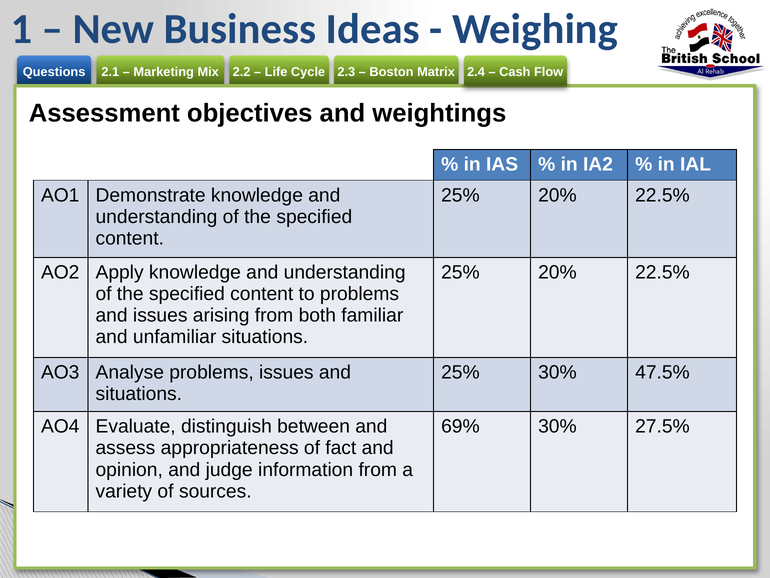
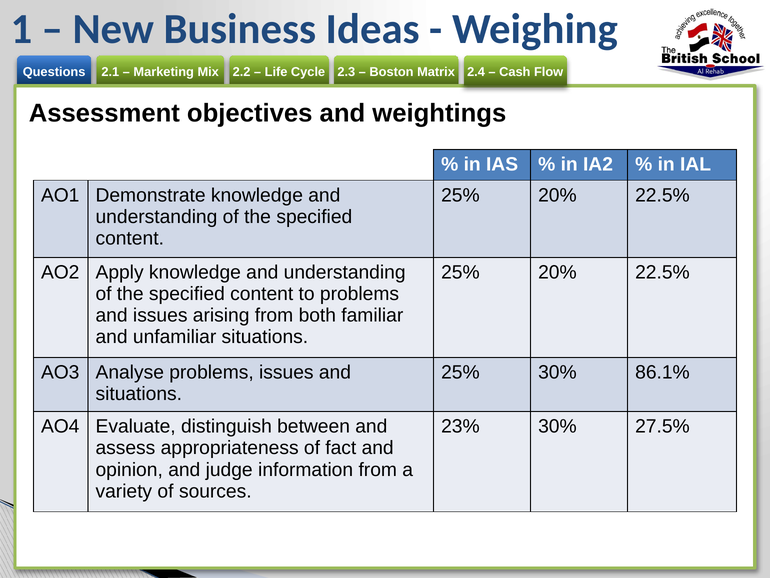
47.5%: 47.5% -> 86.1%
69%: 69% -> 23%
